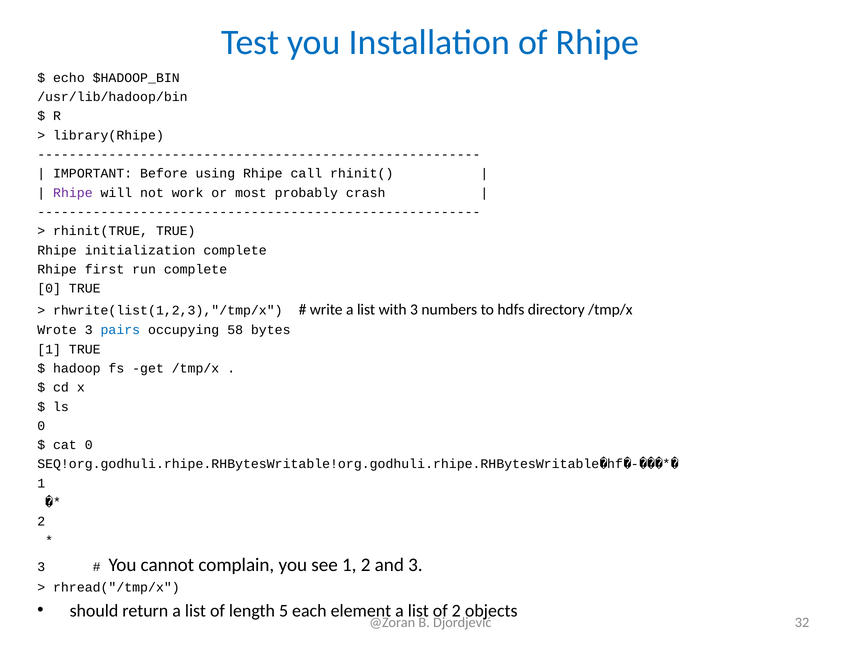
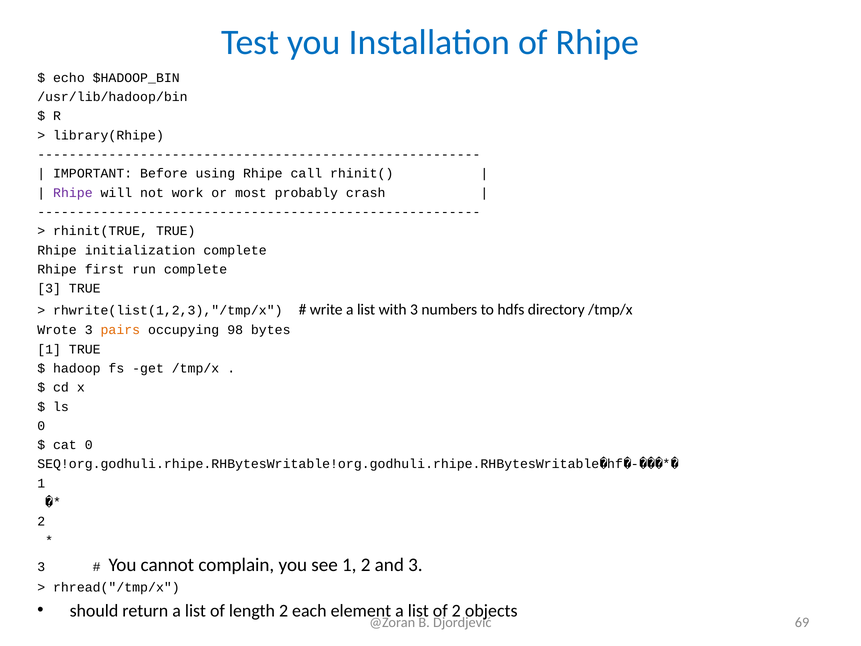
0 at (49, 288): 0 -> 3
pairs colour: blue -> orange
58: 58 -> 98
length 5: 5 -> 2
32: 32 -> 69
